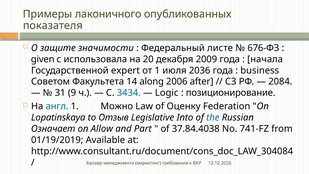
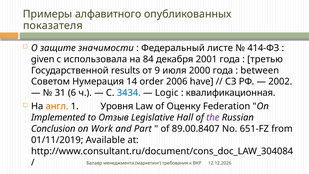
лаконичного: лаконичного -> алфавитного
676-ФЗ: 676-ФЗ -> 414-ФЗ
20: 20 -> 84
2009: 2009 -> 2001
начала: начала -> третью
expert: expert -> results
от 1: 1 -> 9
2036: 2036 -> 2000
business: business -> between
Факультета: Факультета -> Нумерация
along: along -> order
after: after -> have
2084: 2084 -> 2002
9: 9 -> 6
позиционирование: позиционирование -> квалификационная
англ colour: blue -> orange
Можно: Можно -> Уровня
Lopatinskaya: Lopatinskaya -> Implemented
Into: Into -> Hall
the colour: blue -> purple
Означает: Означает -> Conclusion
Allow: Allow -> Work
37.84.4038: 37.84.4038 -> 89.00.8407
741-FZ: 741-FZ -> 651-FZ
01/19/2019: 01/19/2019 -> 01/11/2019
